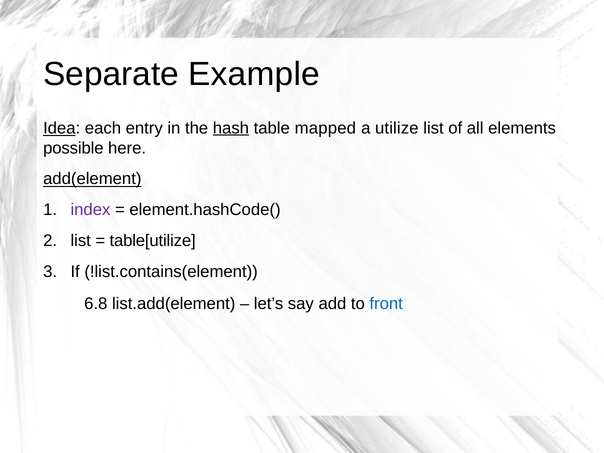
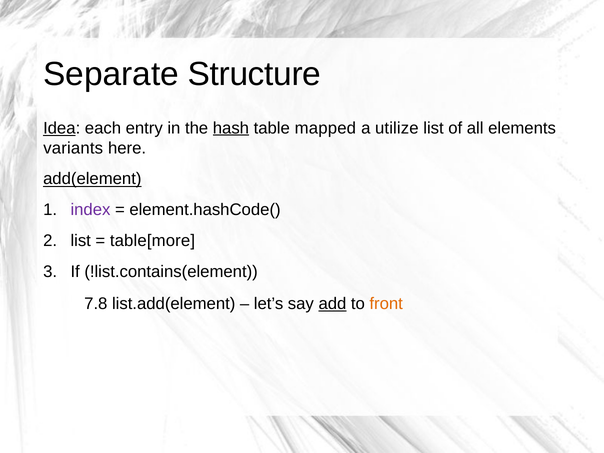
Example: Example -> Structure
possible: possible -> variants
table[utilize: table[utilize -> table[more
6.8: 6.8 -> 7.8
add underline: none -> present
front colour: blue -> orange
